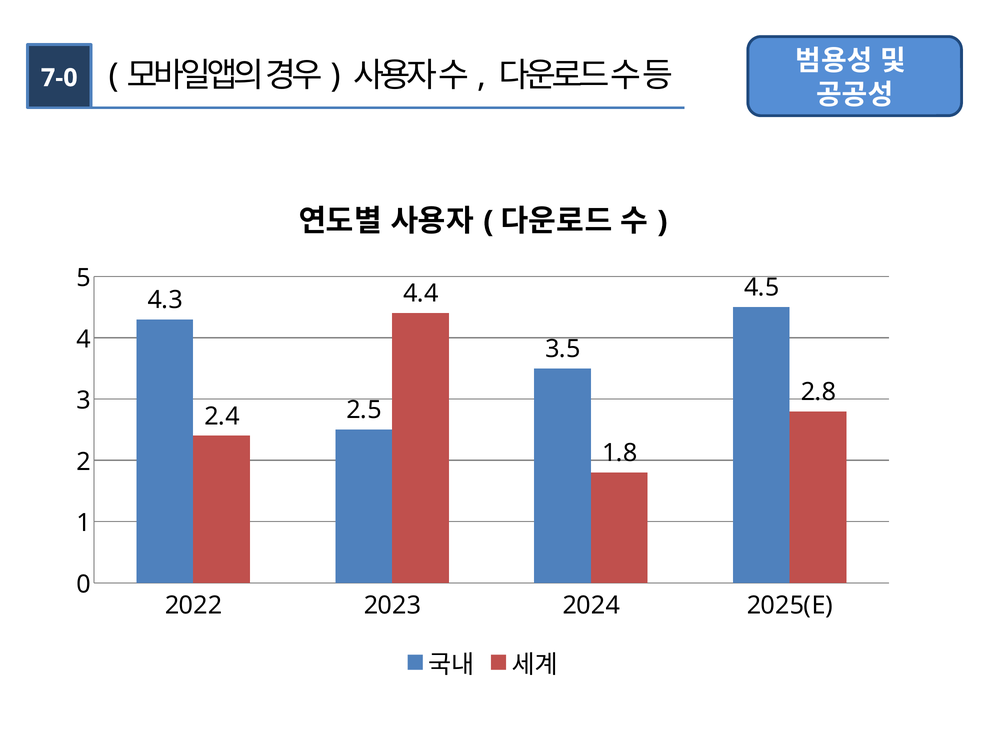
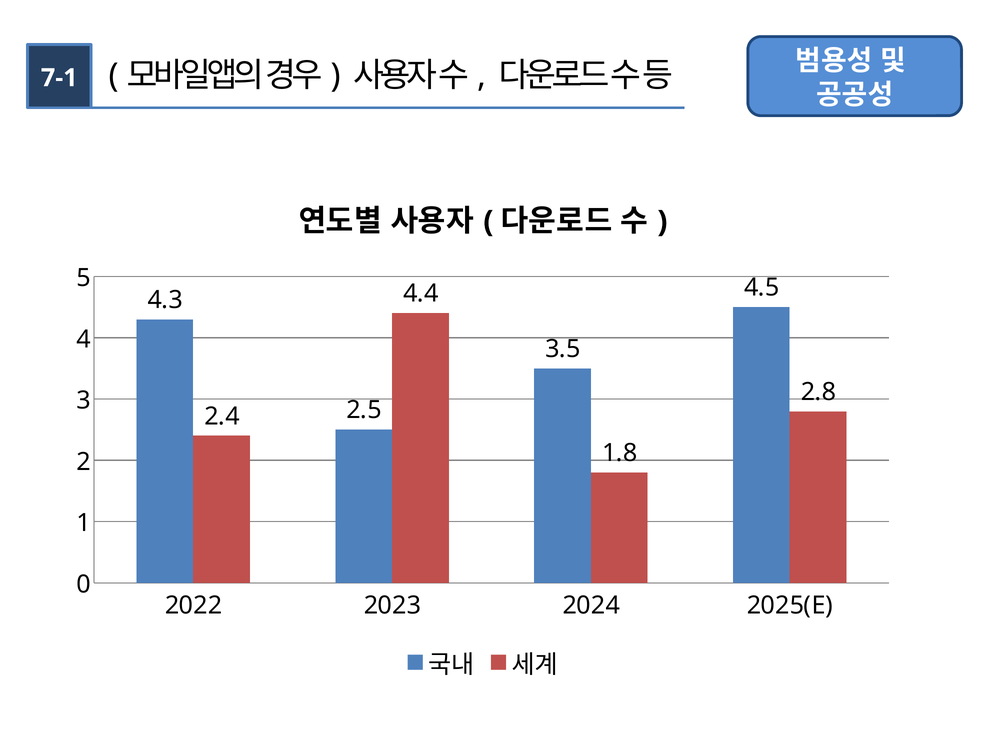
7-0: 7-0 -> 7-1
